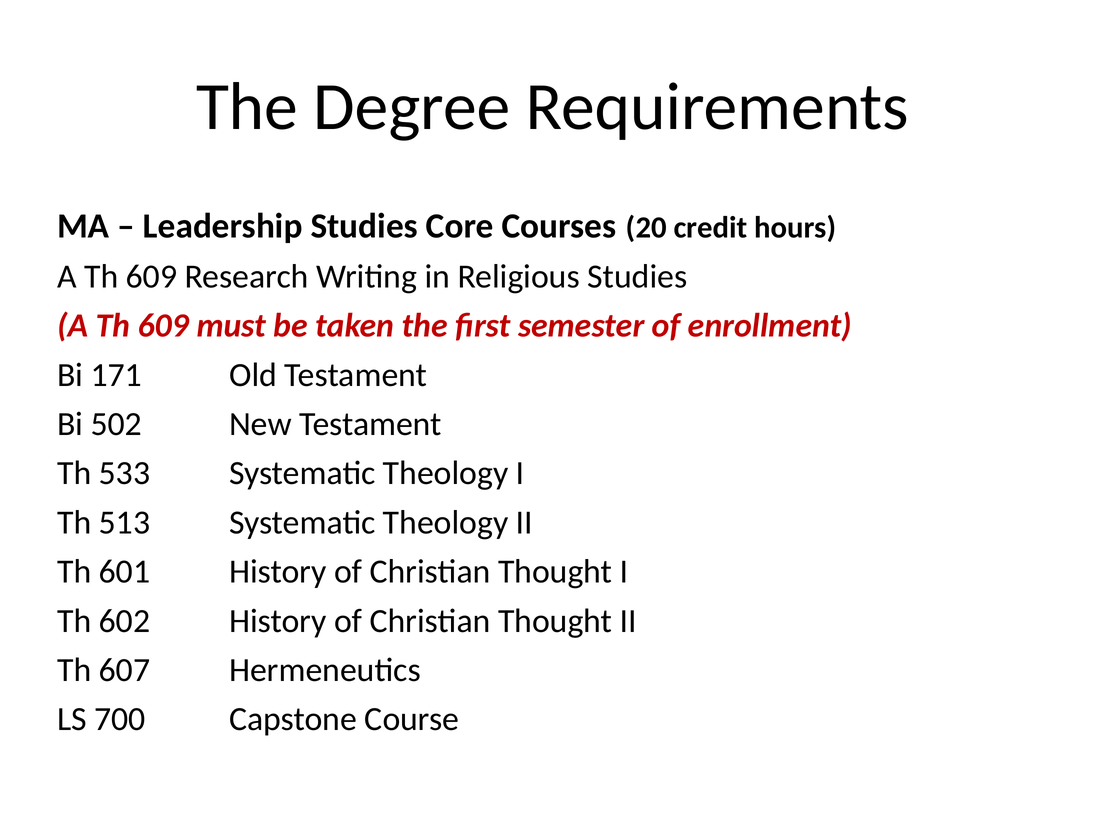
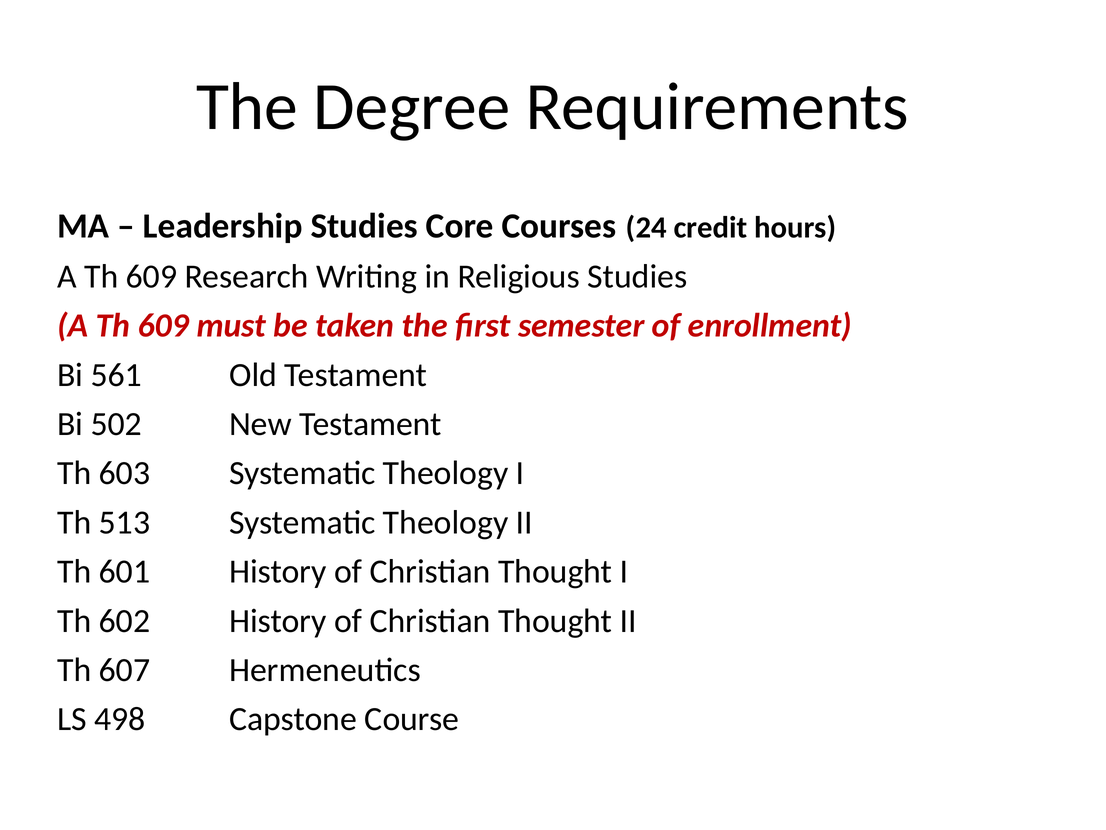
20: 20 -> 24
171: 171 -> 561
533: 533 -> 603
700: 700 -> 498
